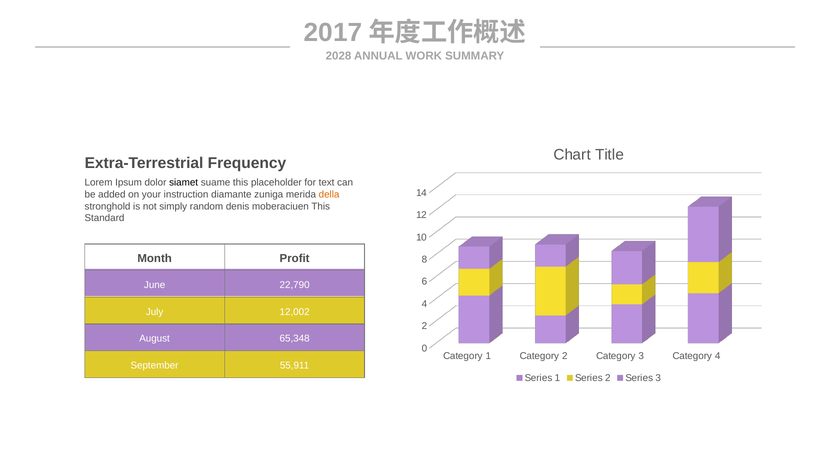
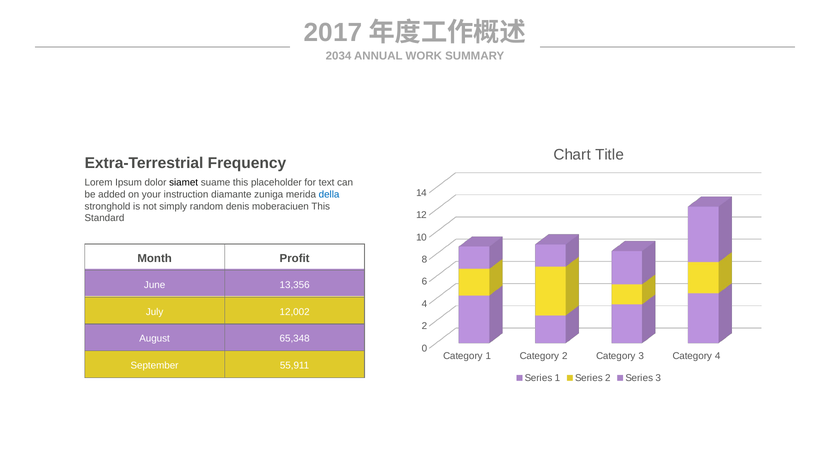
2028: 2028 -> 2034
della colour: orange -> blue
22,790: 22,790 -> 13,356
